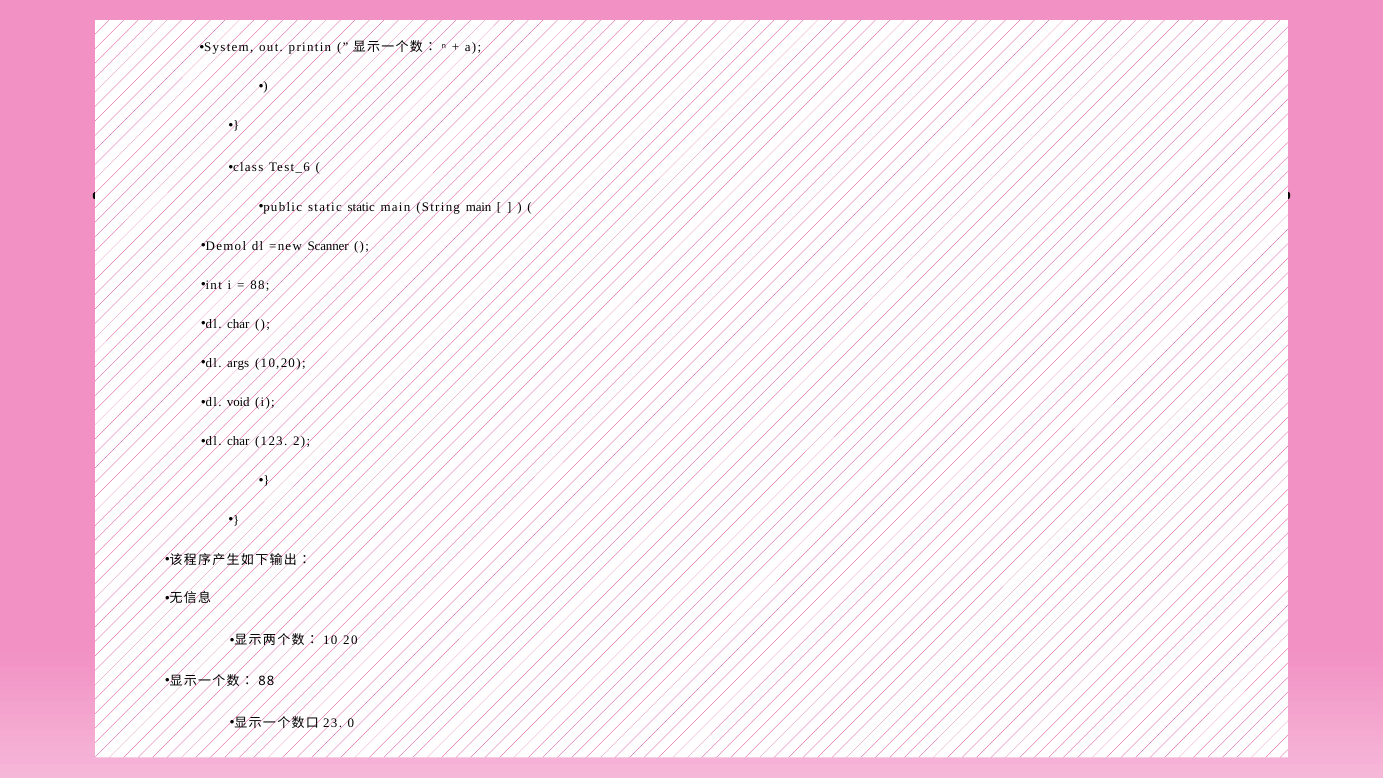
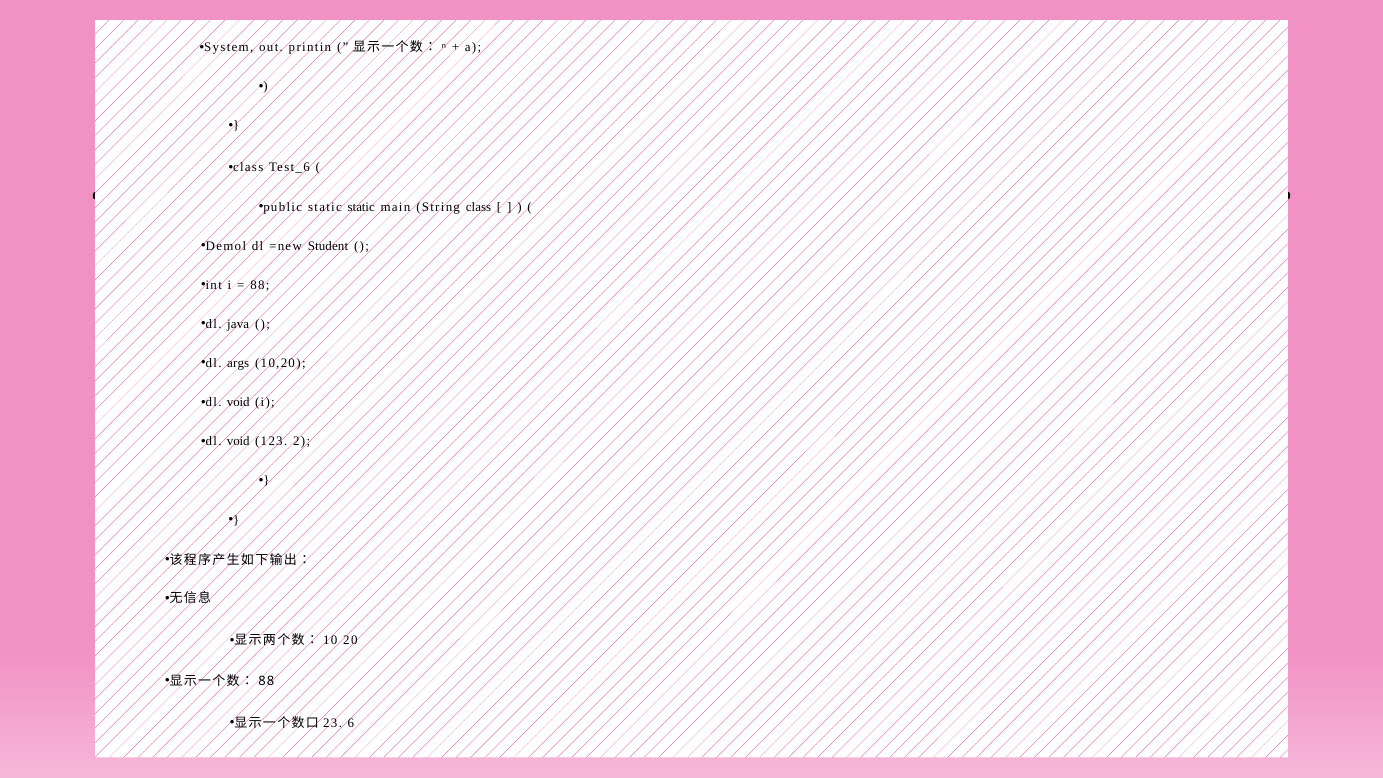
String main: main -> class
Scanner: Scanner -> Student
char at (238, 324): char -> java
char at (238, 442): char -> void
0: 0 -> 6
